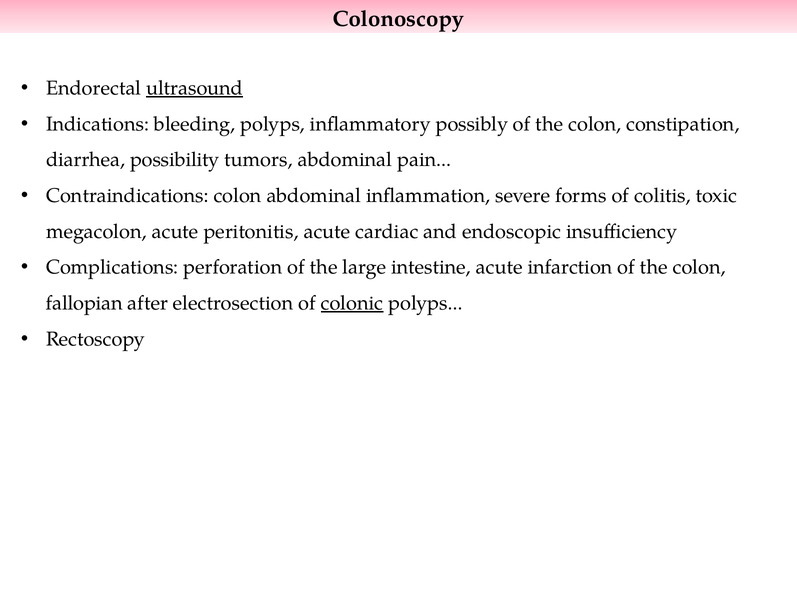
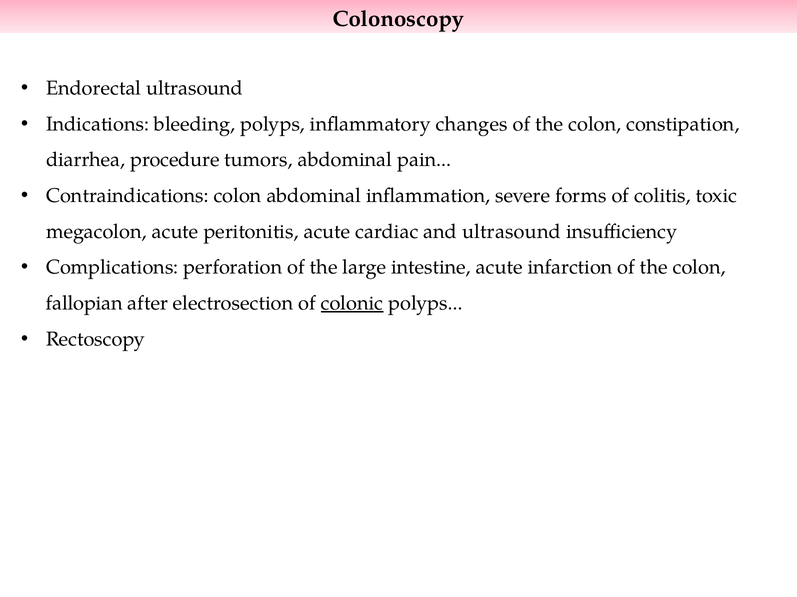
ultrasound at (195, 88) underline: present -> none
possibly: possibly -> changes
possibility: possibility -> procedure
and endoscopic: endoscopic -> ultrasound
